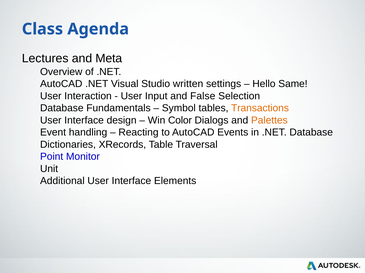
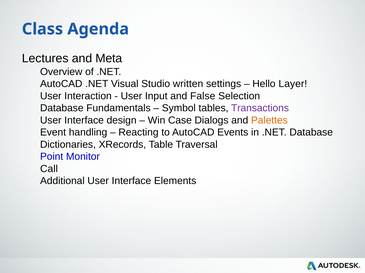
Same: Same -> Layer
Transactions colour: orange -> purple
Color: Color -> Case
Unit: Unit -> Call
